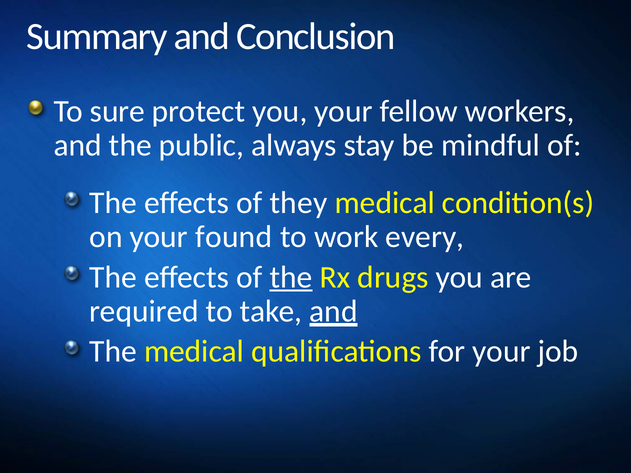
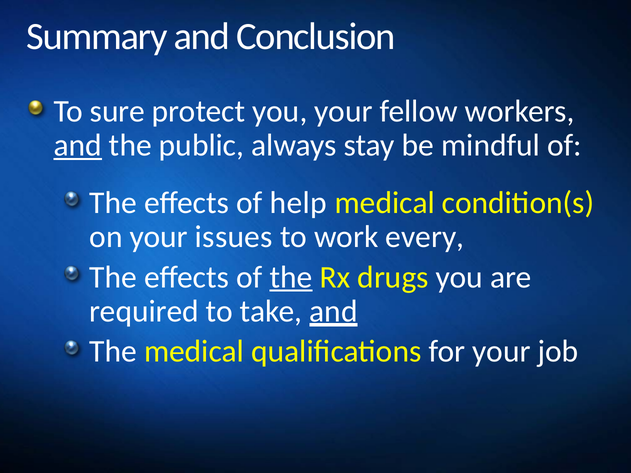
and at (78, 146) underline: none -> present
they: they -> help
found: found -> issues
